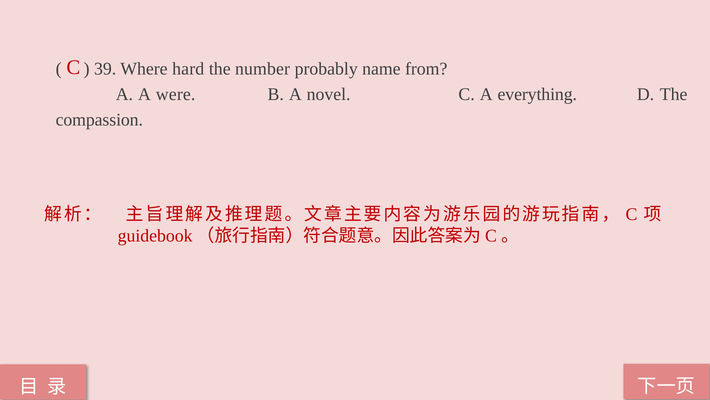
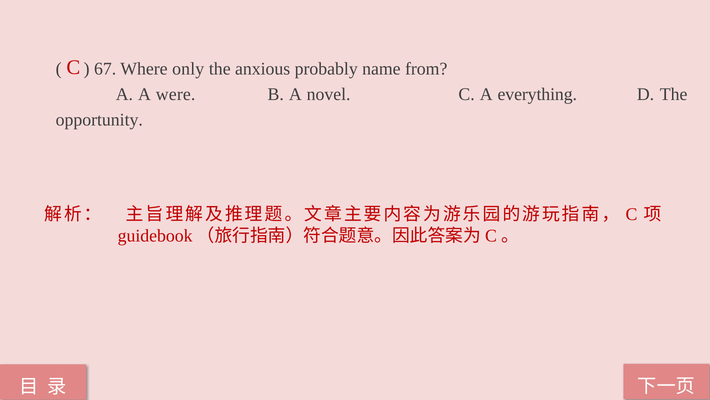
39: 39 -> 67
hard: hard -> only
number: number -> anxious
compassion: compassion -> opportunity
